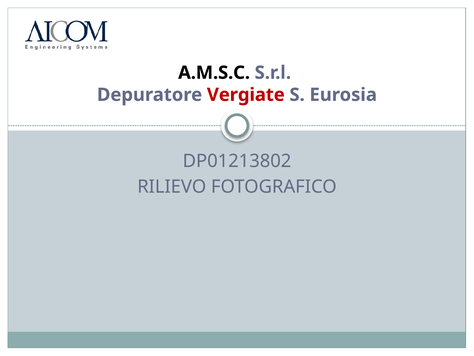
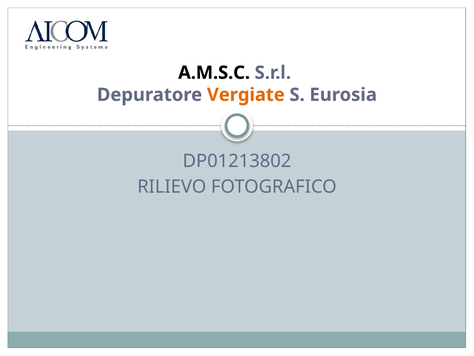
Vergiate colour: red -> orange
